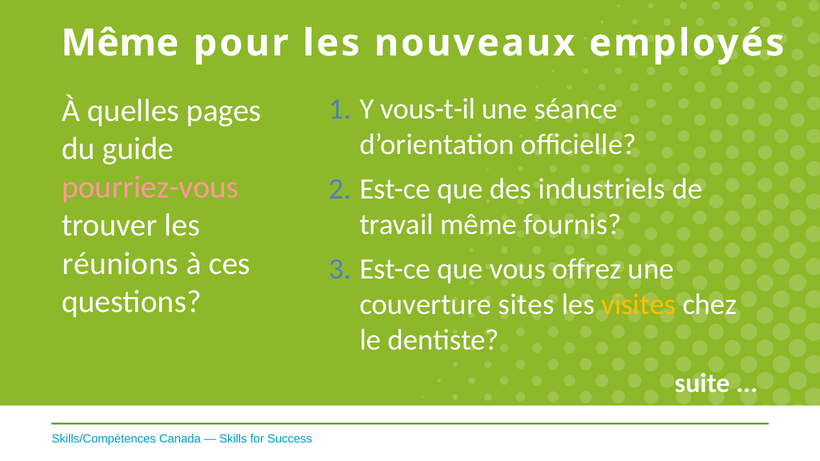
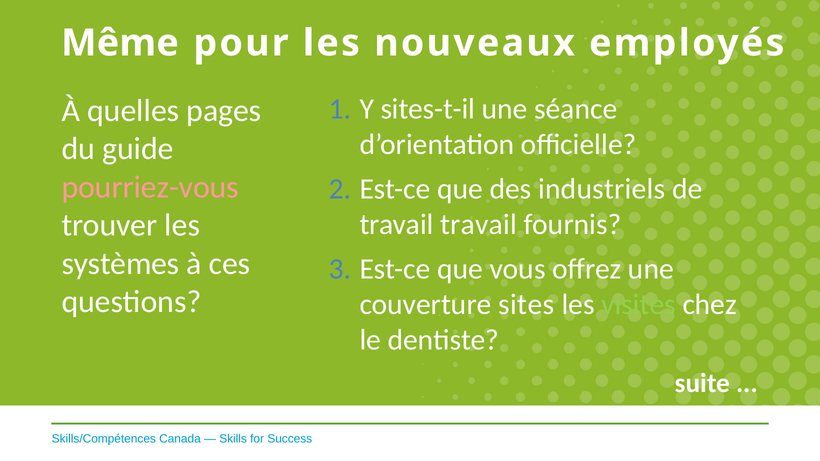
vous-t-il: vous-t-il -> sites-t-il
travail même: même -> travail
réunions: réunions -> systèmes
visites colour: yellow -> light green
